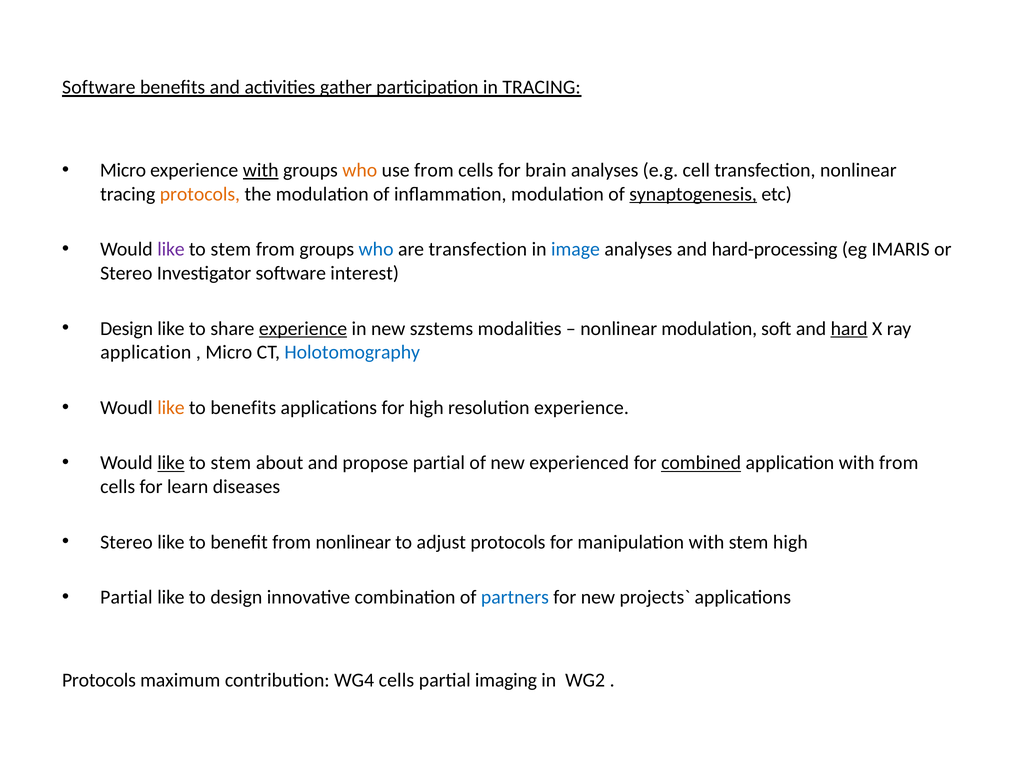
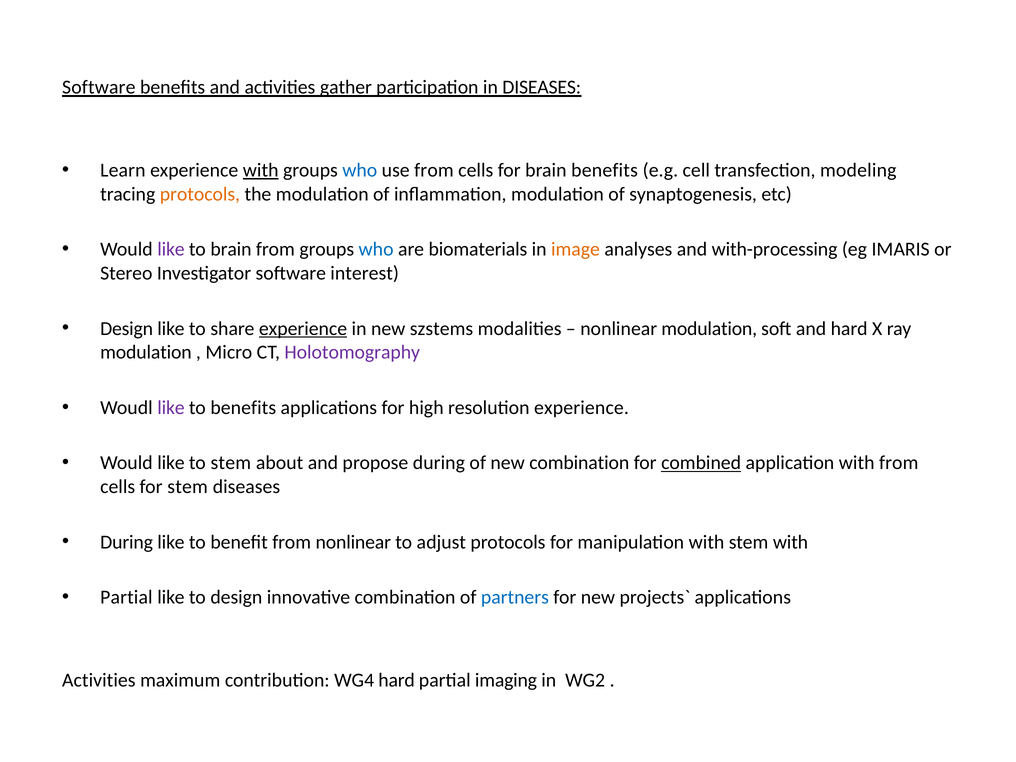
in TRACING: TRACING -> DISEASES
Micro at (123, 170): Micro -> Learn
who at (360, 170) colour: orange -> blue
brain analyses: analyses -> benefits
transfection nonlinear: nonlinear -> modeling
synaptogenesis underline: present -> none
stem at (231, 249): stem -> brain
are transfection: transfection -> biomaterials
image colour: blue -> orange
hard-processing: hard-processing -> with-processing
hard at (849, 328) underline: present -> none
application at (146, 352): application -> modulation
Holotomography colour: blue -> purple
like at (171, 408) colour: orange -> purple
like at (171, 463) underline: present -> none
propose partial: partial -> during
new experienced: experienced -> combination
for learn: learn -> stem
Stereo at (126, 542): Stereo -> During
stem high: high -> with
Protocols at (99, 680): Protocols -> Activities
WG4 cells: cells -> hard
